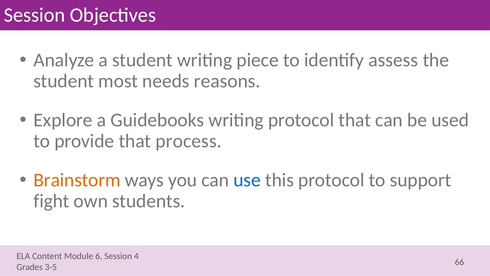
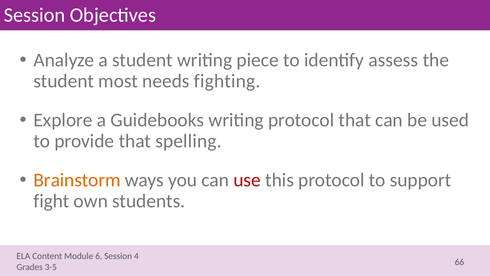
reasons: reasons -> fighting
process: process -> spelling
use colour: blue -> red
